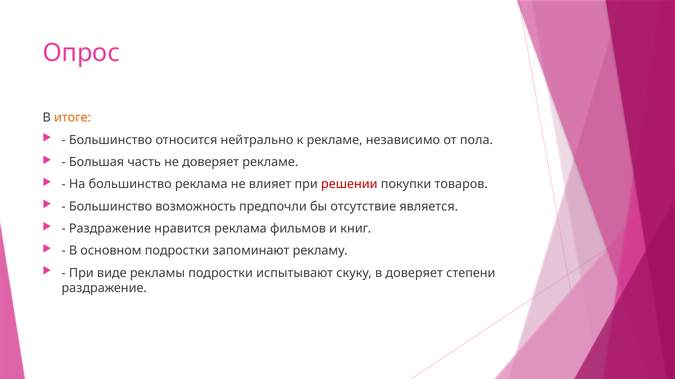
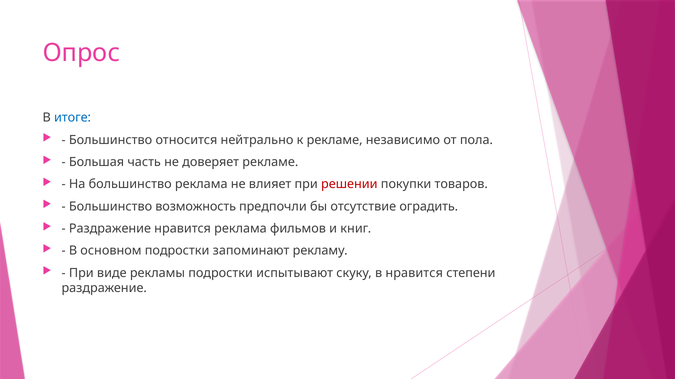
итоге colour: orange -> blue
является: является -> оградить
в доверяет: доверяет -> нравится
